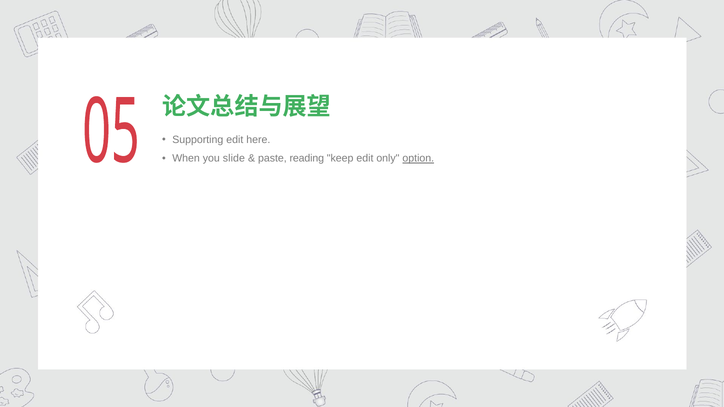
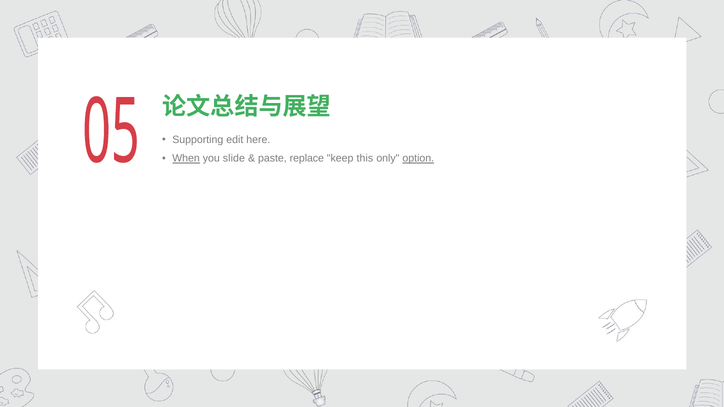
When underline: none -> present
reading: reading -> replace
keep edit: edit -> this
